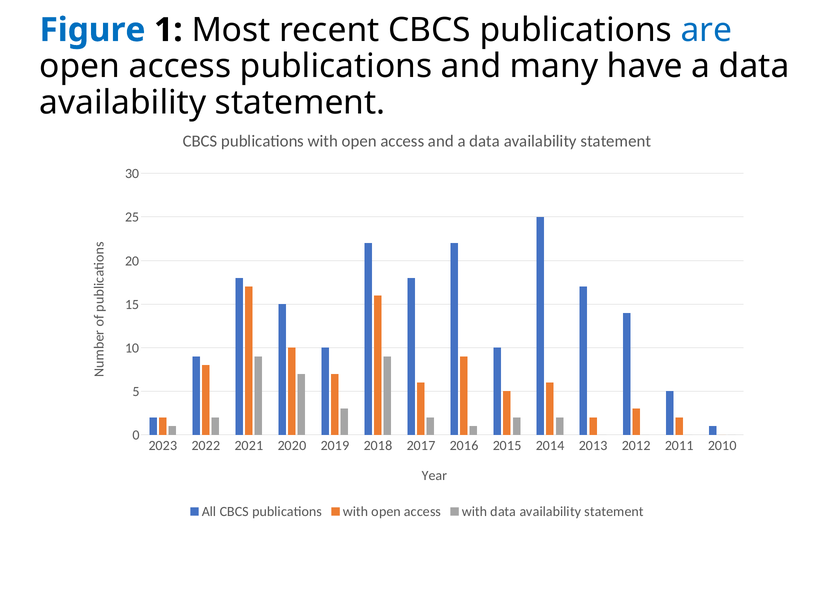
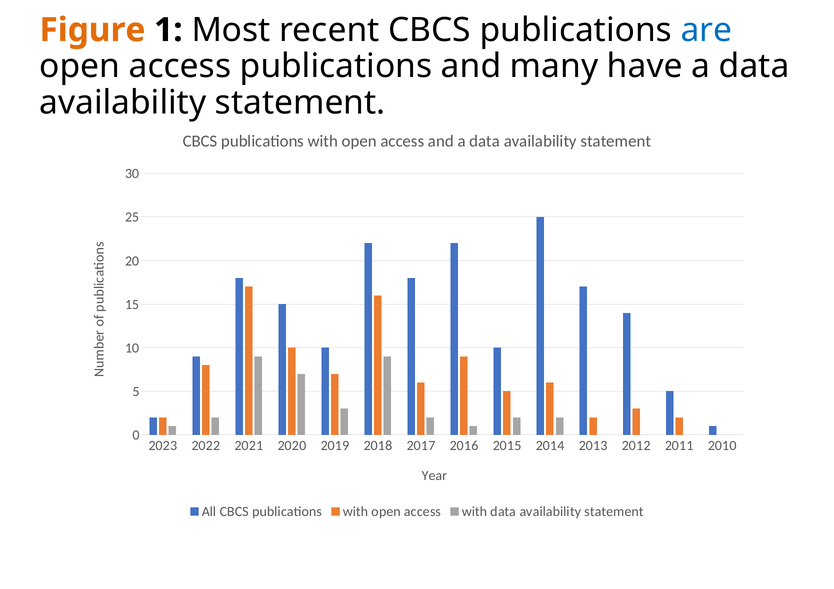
Figure colour: blue -> orange
